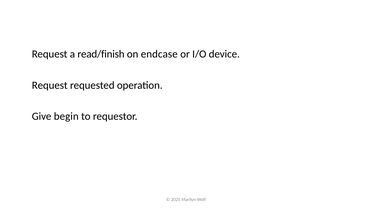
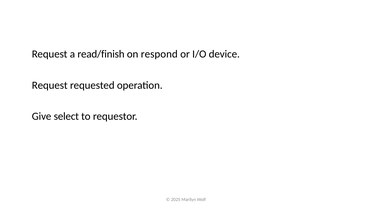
endcase: endcase -> respond
begin: begin -> select
